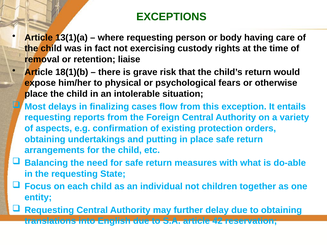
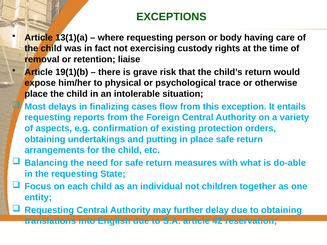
18(1)(b: 18(1)(b -> 19(1)(b
fears: fears -> trace
